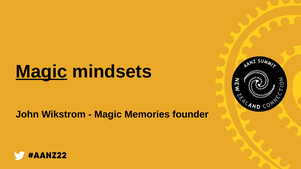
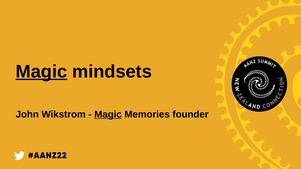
Magic at (108, 115) underline: none -> present
